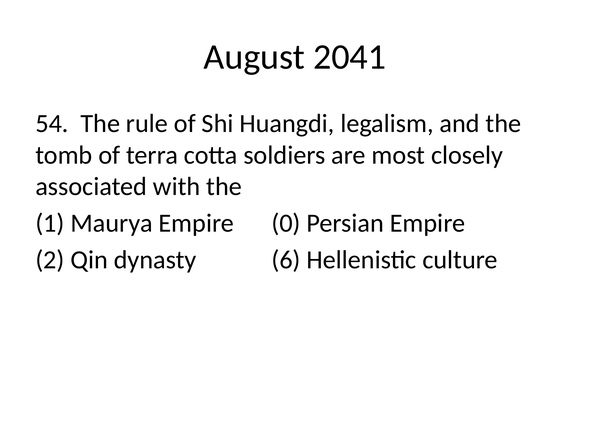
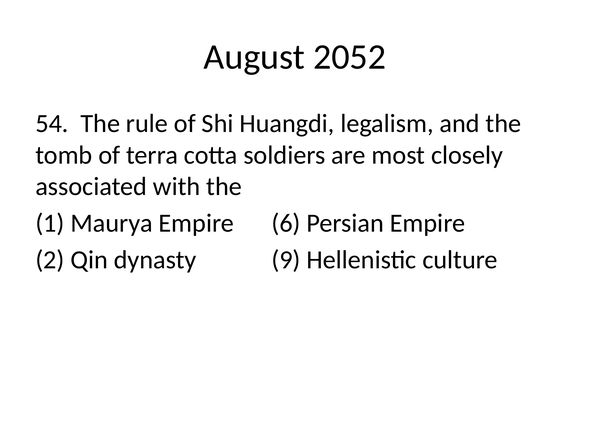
2041: 2041 -> 2052
0: 0 -> 6
6: 6 -> 9
